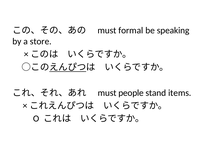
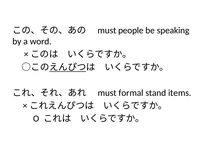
formal: formal -> people
store: store -> word
people: people -> formal
